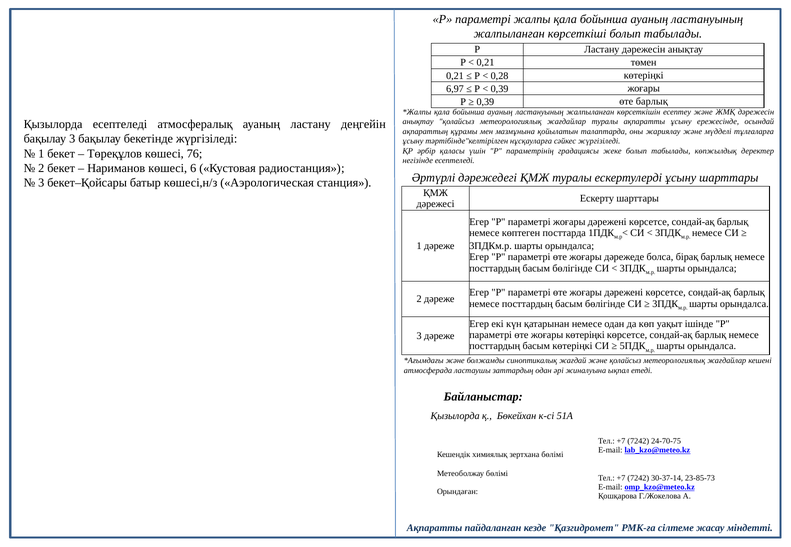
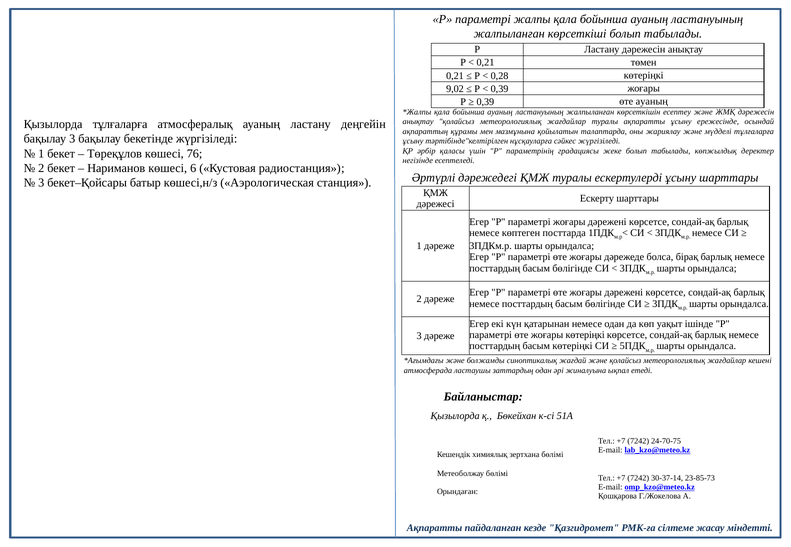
6,97: 6,97 -> 9,02
өте барлық: барлық -> ауаның
Қызылорда есептеледі: есептеледі -> тұлғаларға
